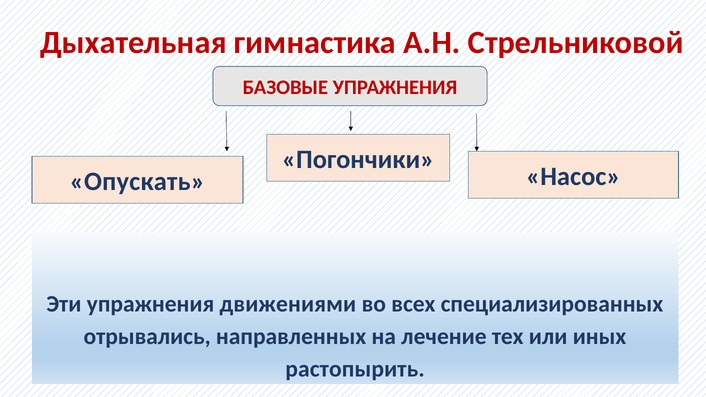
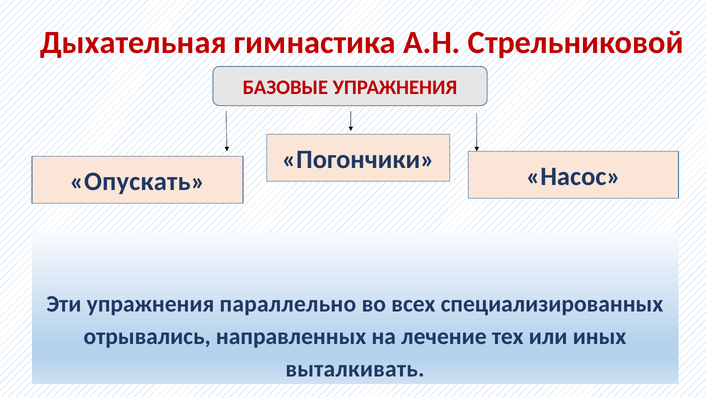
движениями: движениями -> параллельно
растопырить: растопырить -> выталкивать
